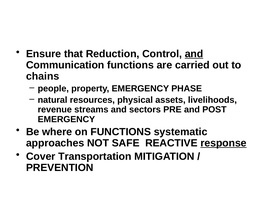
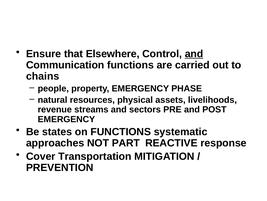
Reduction: Reduction -> Elsewhere
where: where -> states
SAFE: SAFE -> PART
response underline: present -> none
